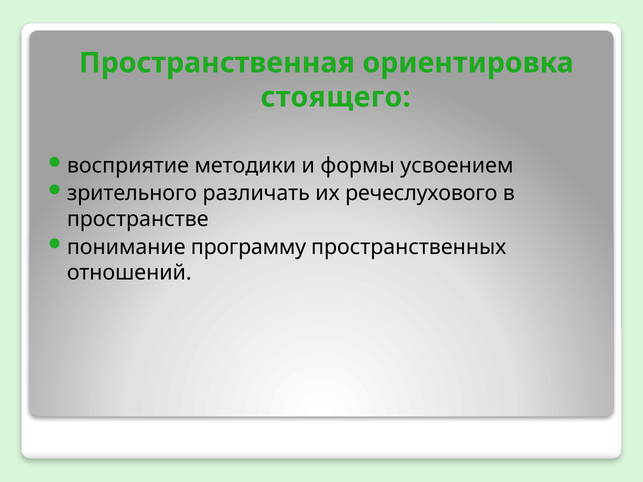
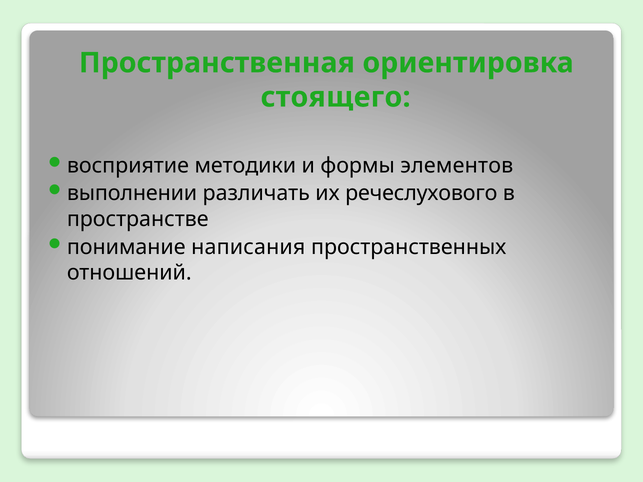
усвоением: усвоением -> элементов
зрительного: зрительного -> выполнении
программу: программу -> написания
